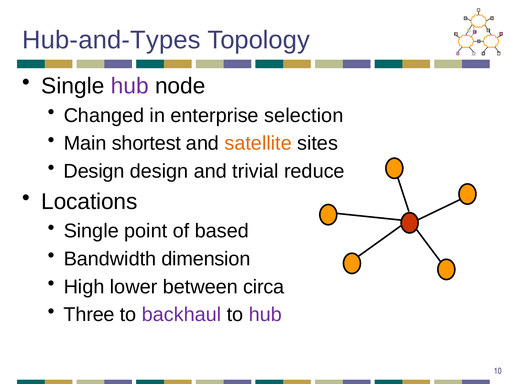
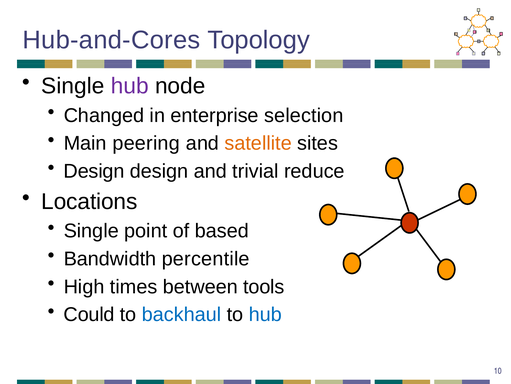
Hub-and-Types: Hub-and-Types -> Hub-and-Cores
shortest: shortest -> peering
dimension: dimension -> percentile
lower: lower -> times
circa: circa -> tools
Three: Three -> Could
backhaul colour: purple -> blue
hub at (265, 314) colour: purple -> blue
